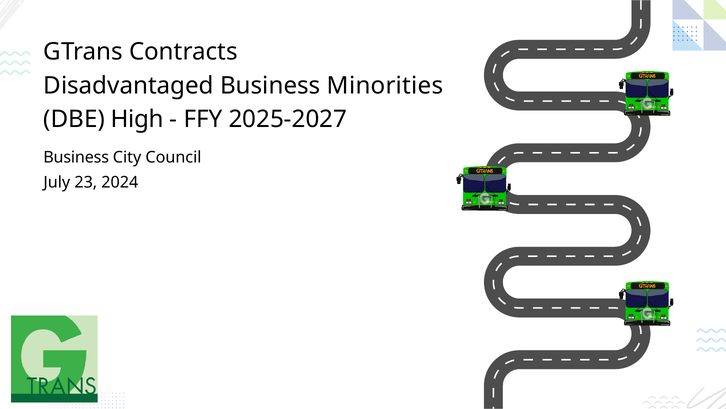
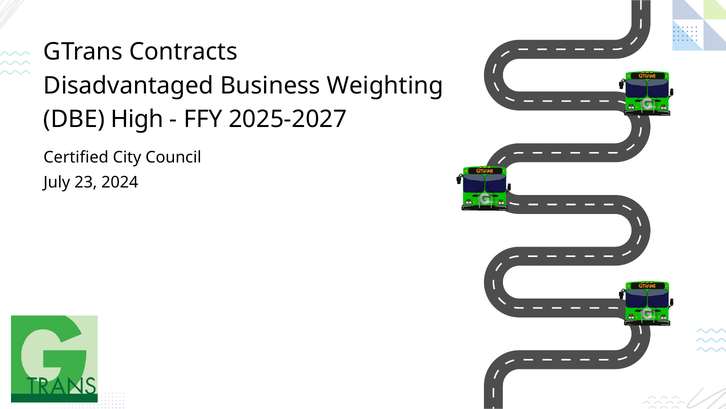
Minorities: Minorities -> Weighting
Business at (76, 157): Business -> Certified
